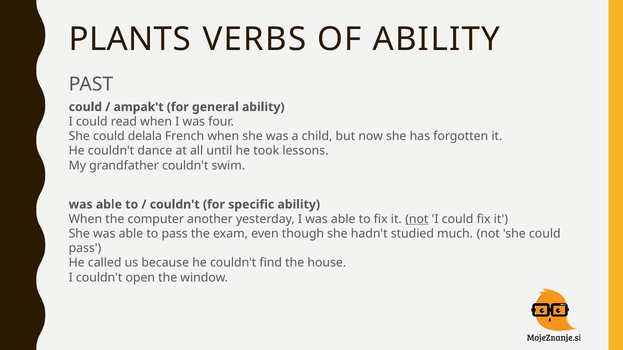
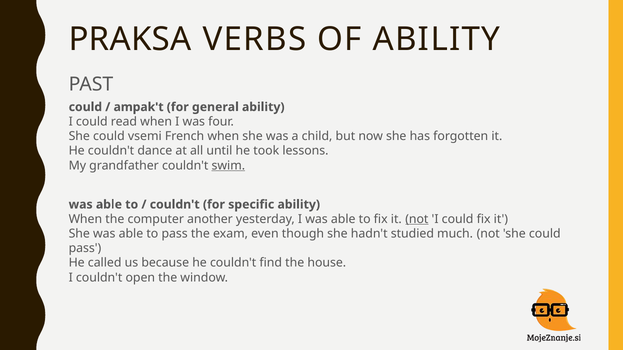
PLANTS: PLANTS -> PRAKSA
delala: delala -> vsemi
swim underline: none -> present
